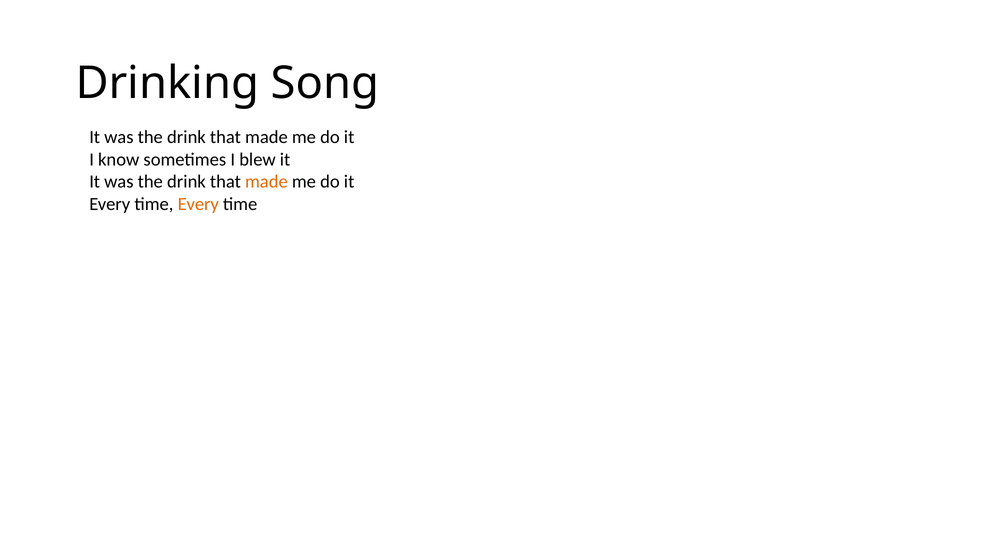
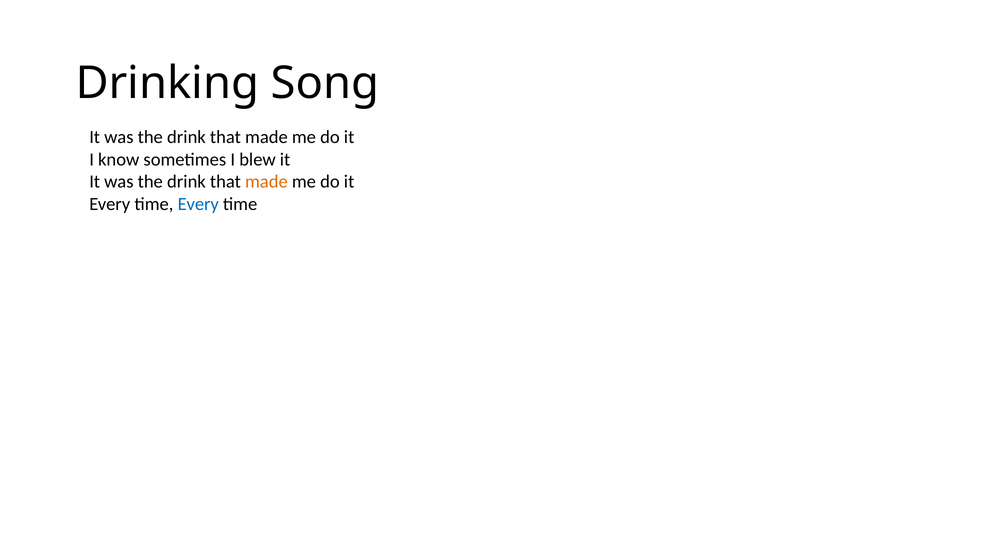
Every at (198, 204) colour: orange -> blue
